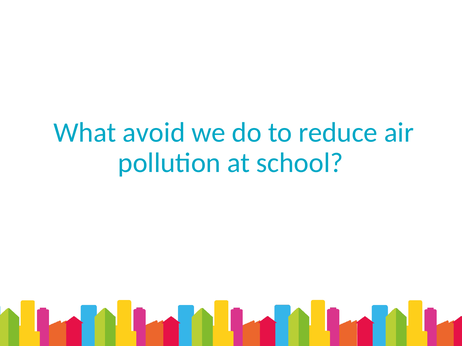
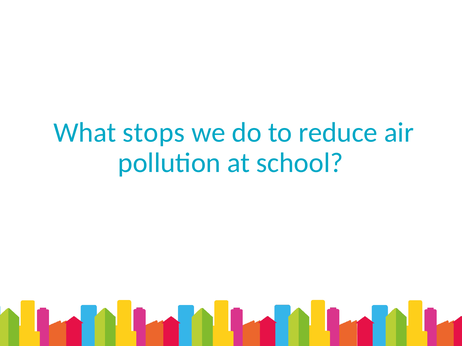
avoid: avoid -> stops
